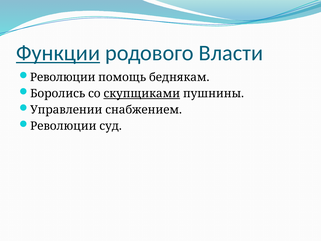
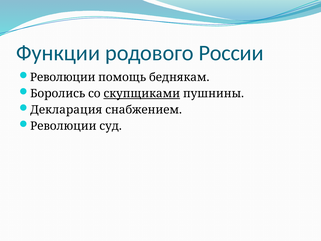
Функции underline: present -> none
Власти: Власти -> России
Управлении: Управлении -> Декларация
